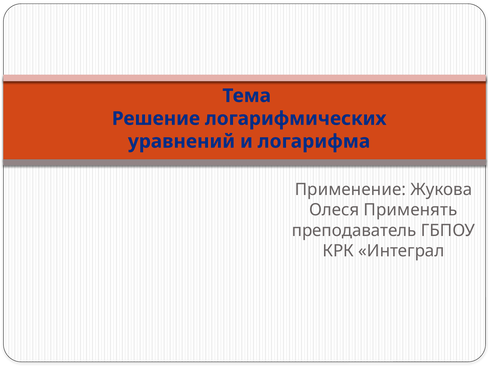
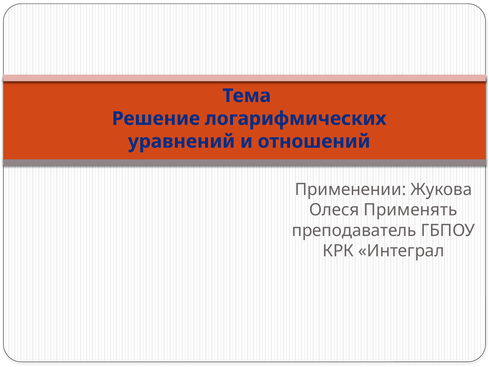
логарифма: логарифма -> отношений
Применение: Применение -> Применении
